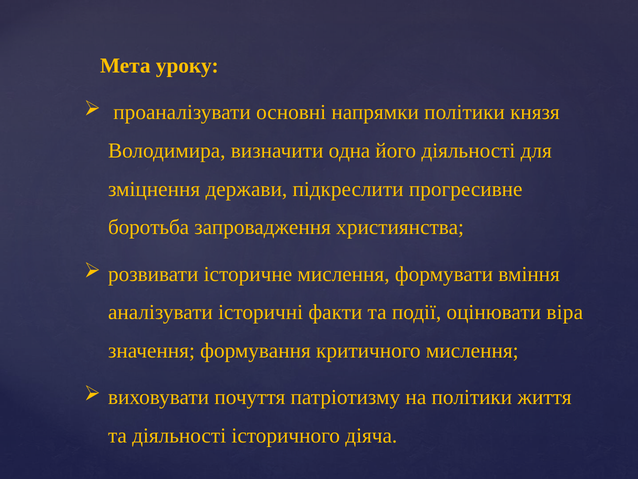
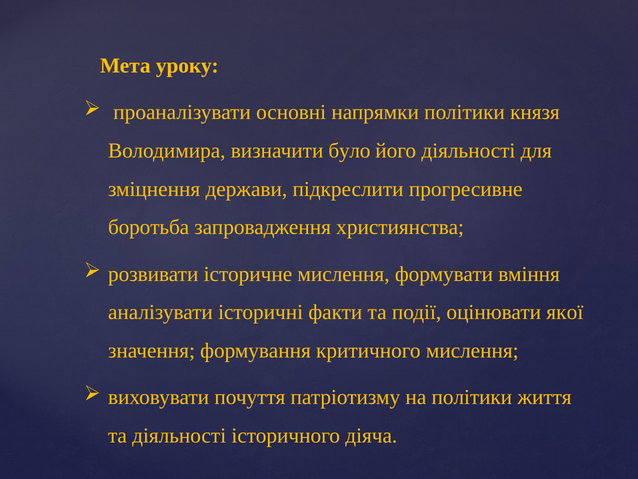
одна: одна -> було
віра: віра -> якої
